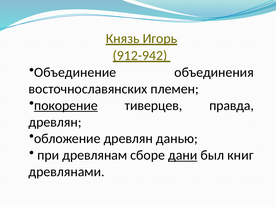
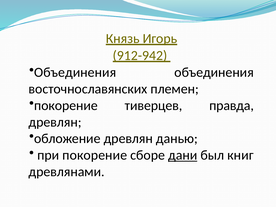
Объединение at (75, 72): Объединение -> Объединения
покорение at (66, 106) underline: present -> none
при древлянам: древлянам -> покорение
